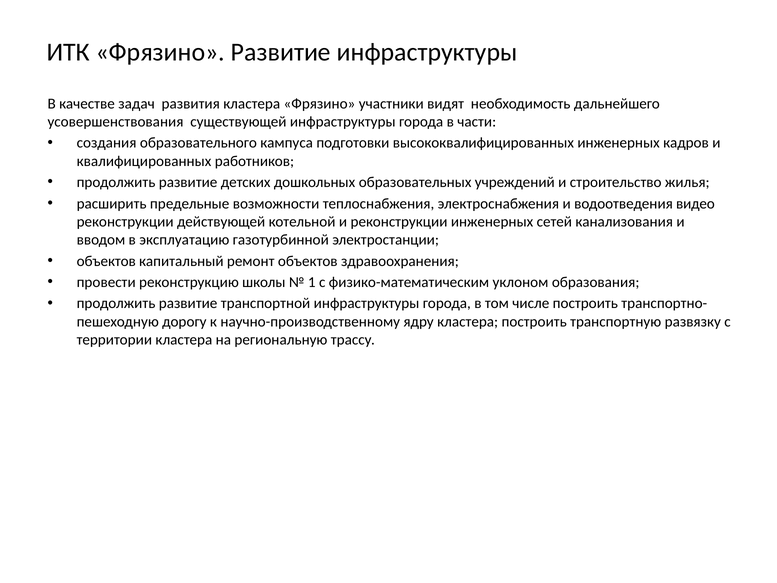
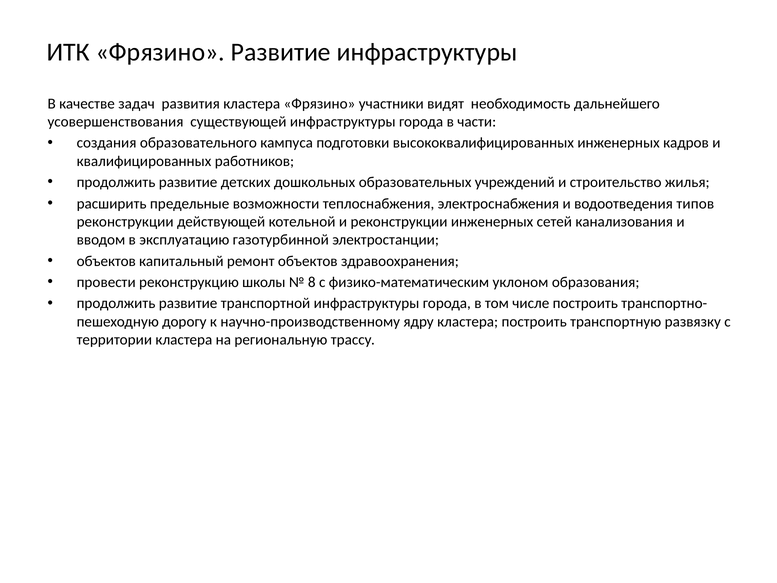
видео: видео -> типов
1: 1 -> 8
